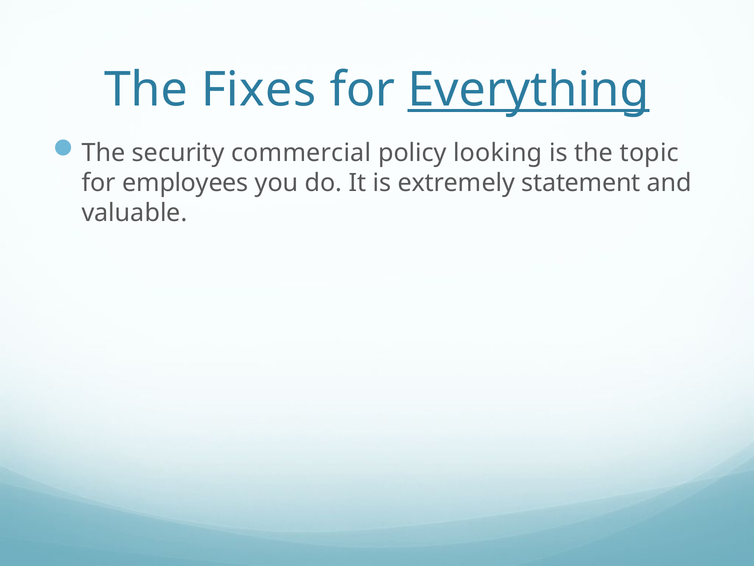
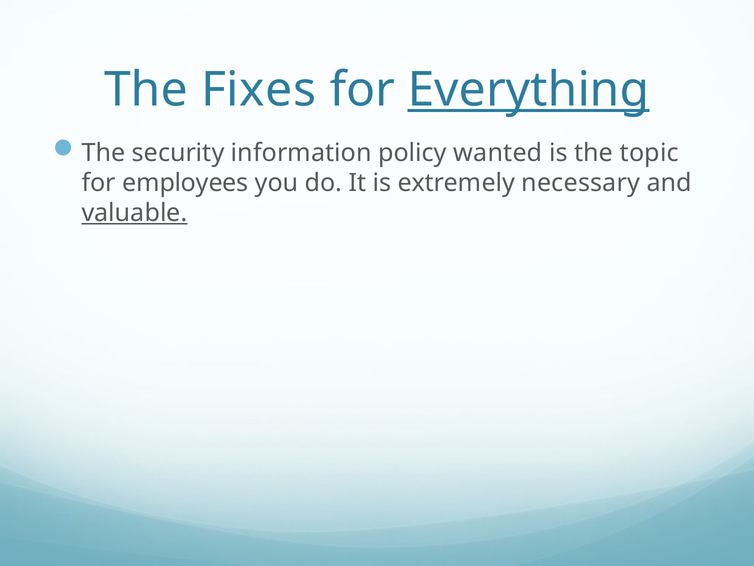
commercial: commercial -> information
looking: looking -> wanted
statement: statement -> necessary
valuable underline: none -> present
